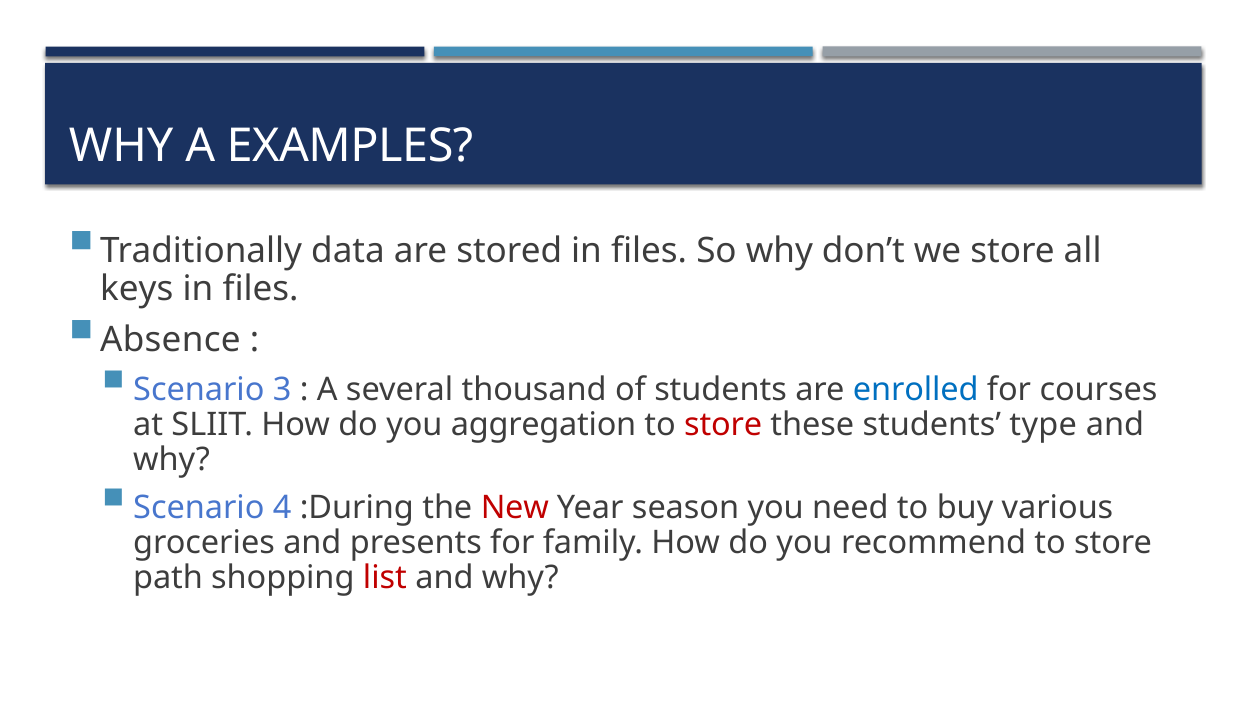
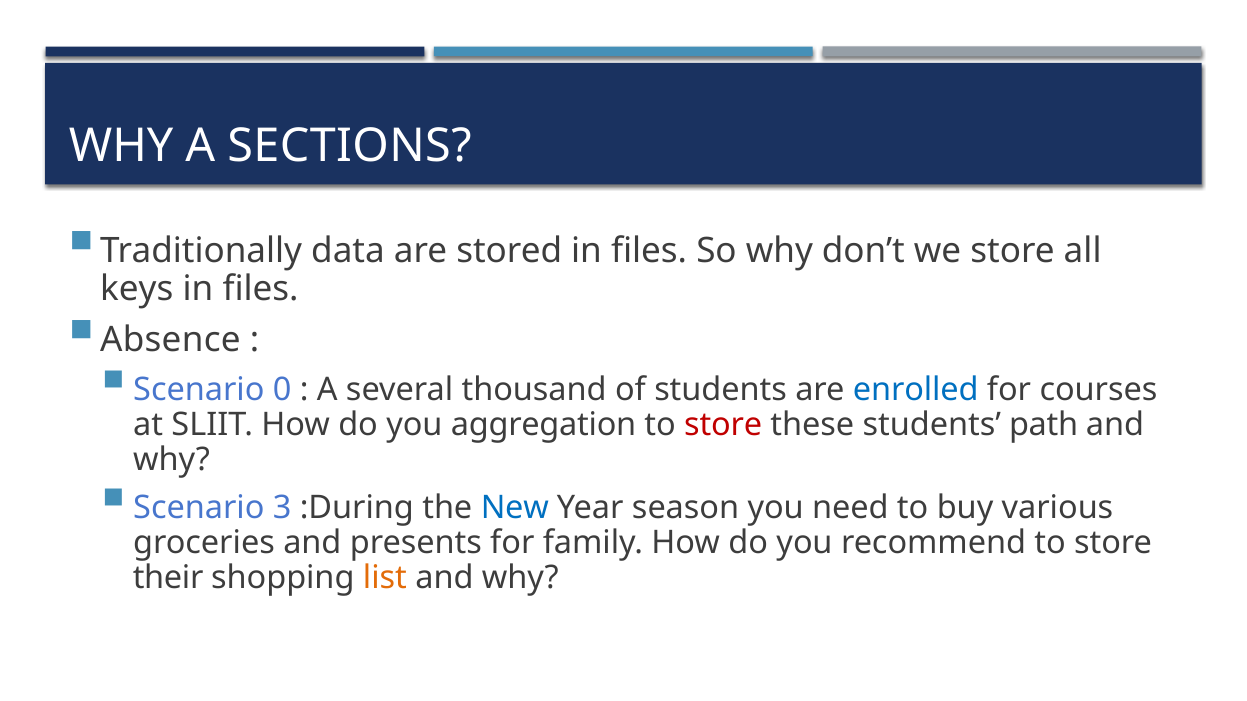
EXAMPLES: EXAMPLES -> SECTIONS
3: 3 -> 0
type: type -> path
4: 4 -> 3
New colour: red -> blue
path: path -> their
list colour: red -> orange
